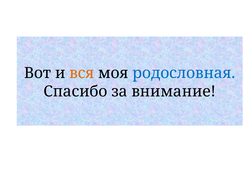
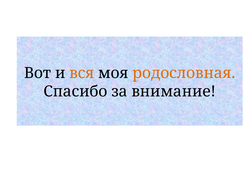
родословная colour: blue -> orange
